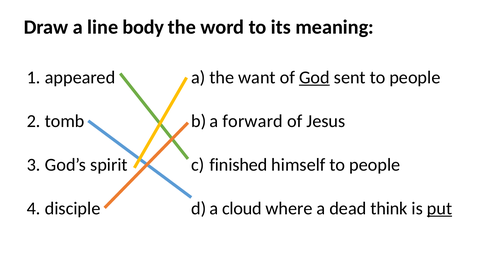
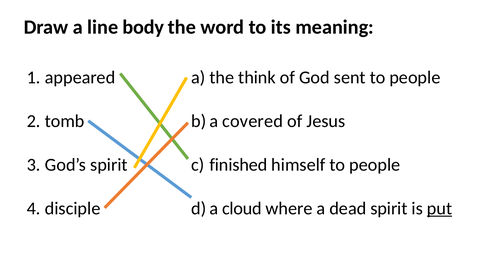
want: want -> think
God underline: present -> none
forward: forward -> covered
dead think: think -> spirit
